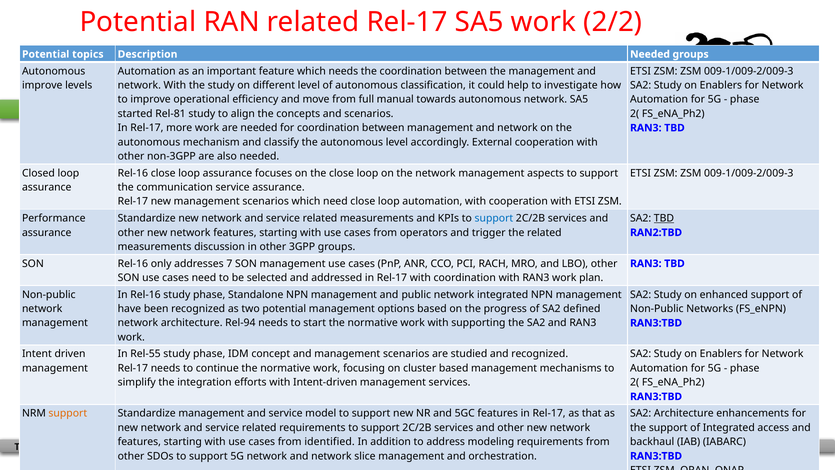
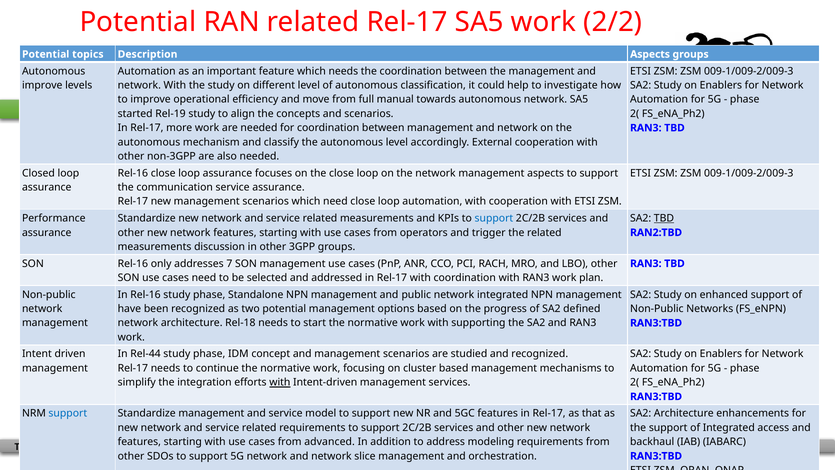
Description Needed: Needed -> Aspects
Rel-81: Rel-81 -> Rel-19
Rel-94: Rel-94 -> Rel-18
Rel-55: Rel-55 -> Rel-44
with at (280, 382) underline: none -> present
support at (68, 413) colour: orange -> blue
identified: identified -> advanced
